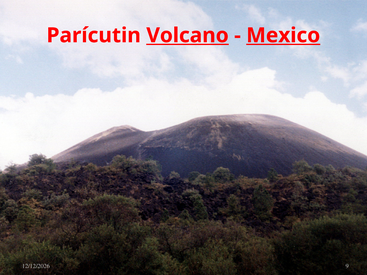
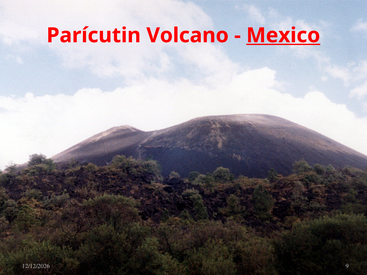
Volcano underline: present -> none
